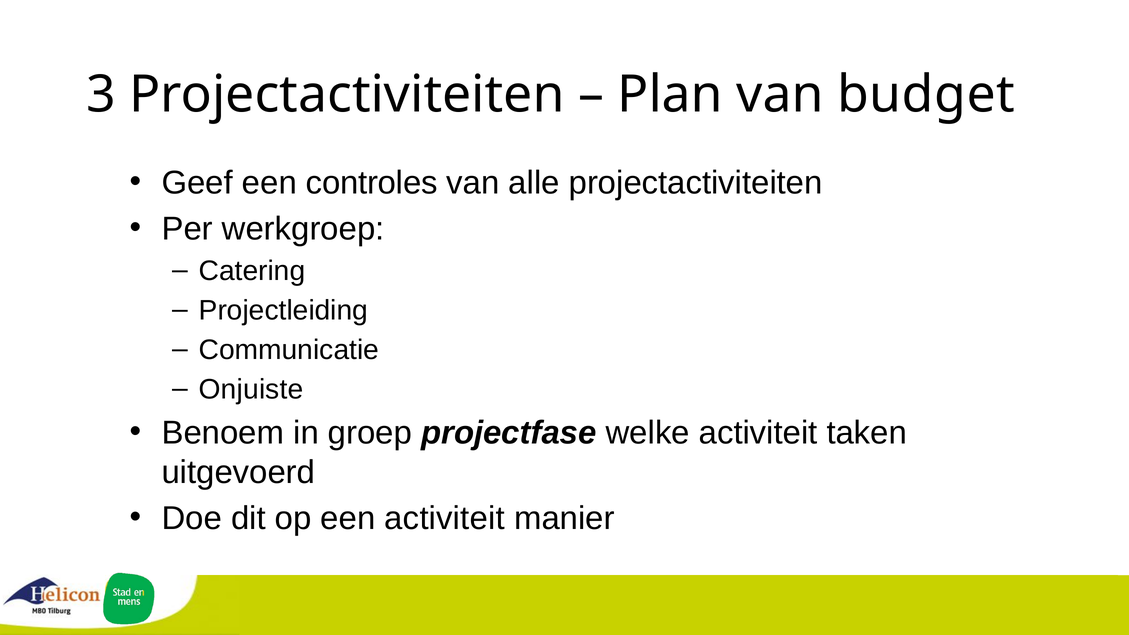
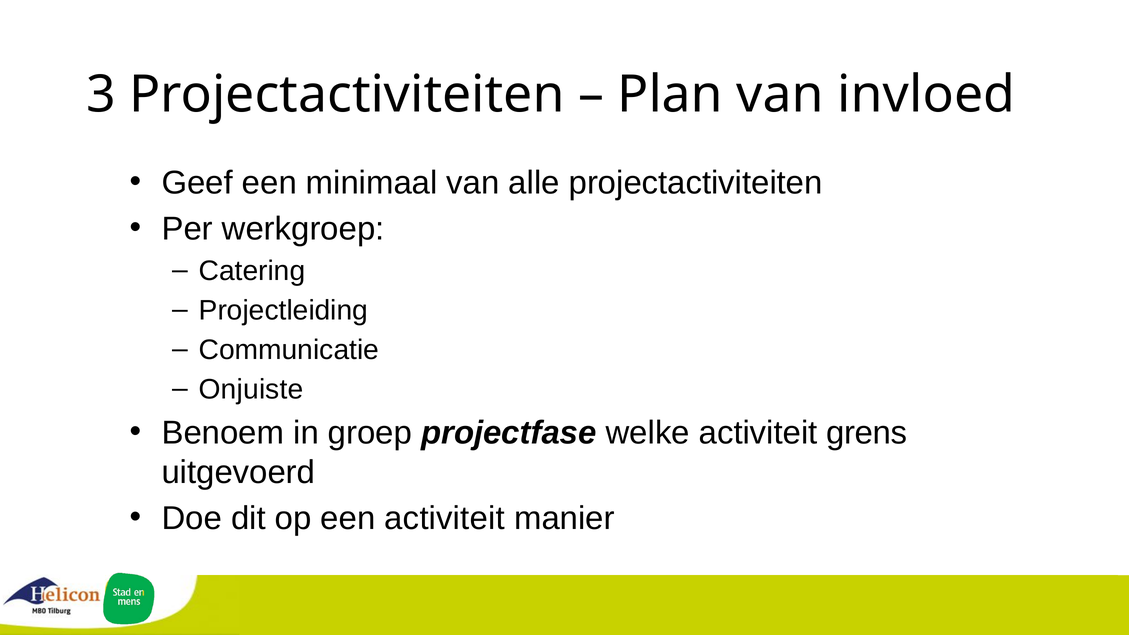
budget: budget -> invloed
controles: controles -> minimaal
taken: taken -> grens
